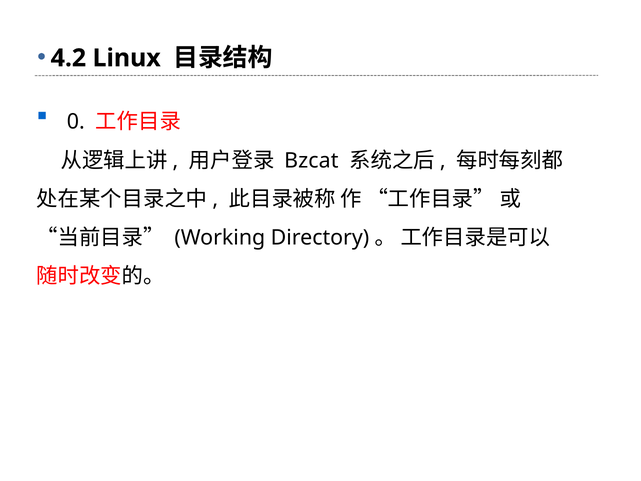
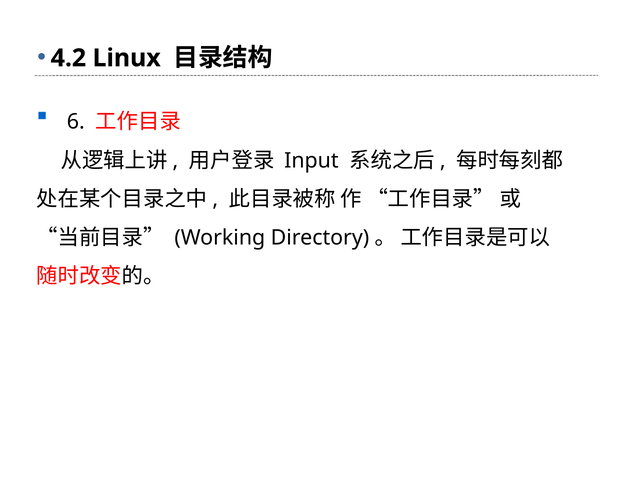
0: 0 -> 6
Bzcat: Bzcat -> Input
